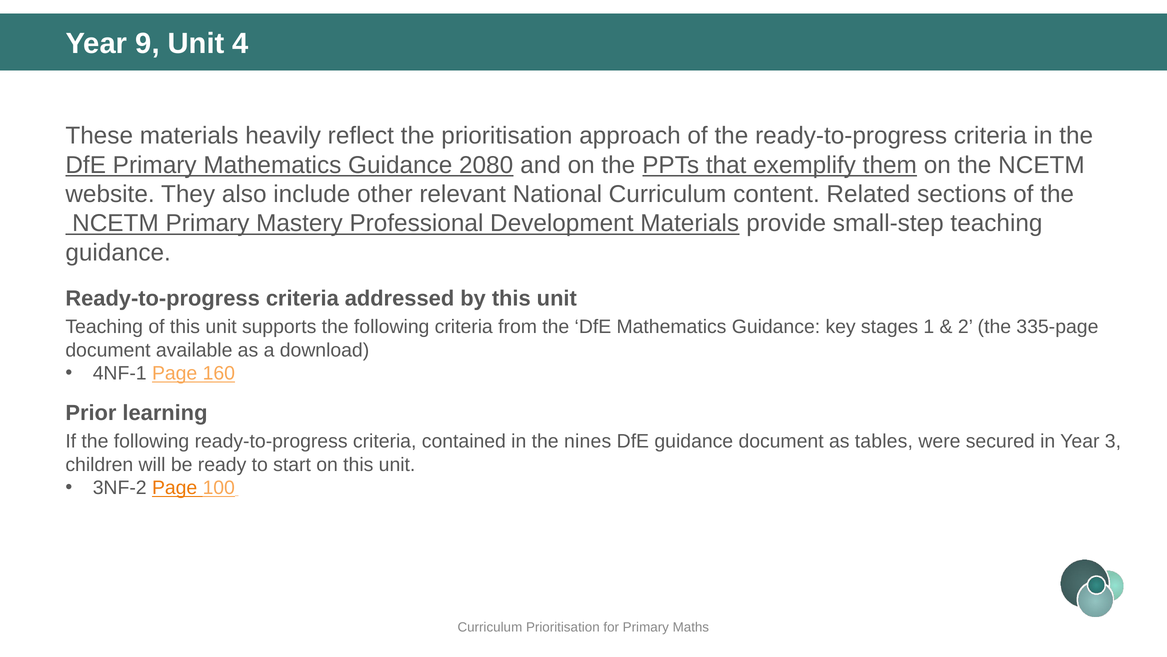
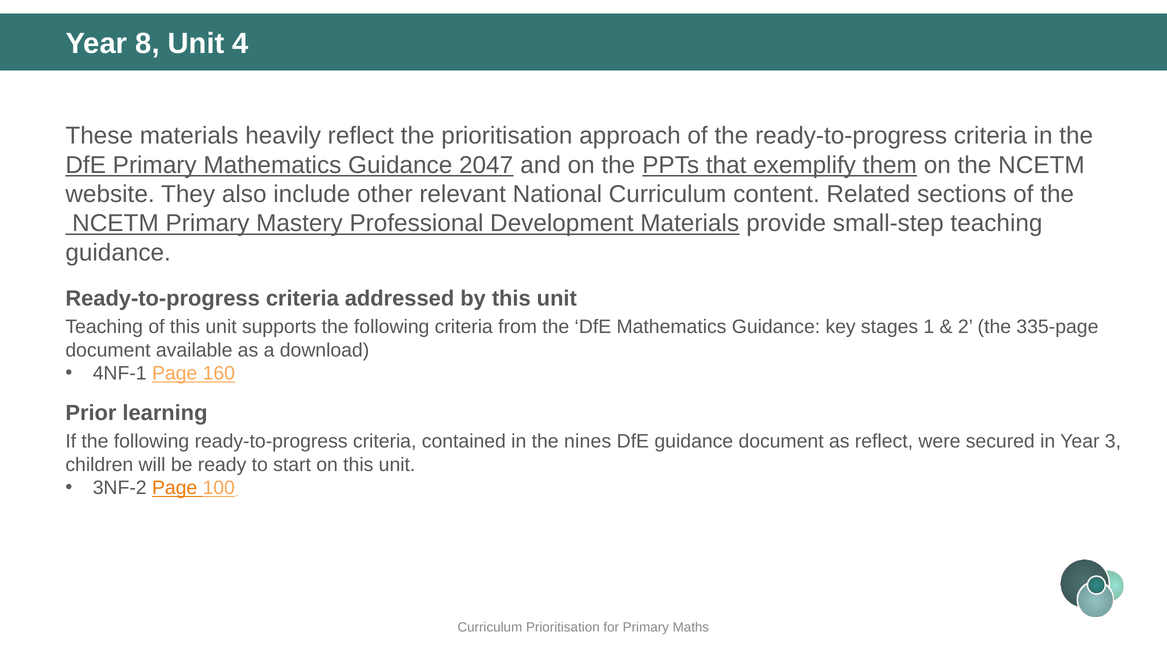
9: 9 -> 8
2080: 2080 -> 2047
as tables: tables -> reflect
